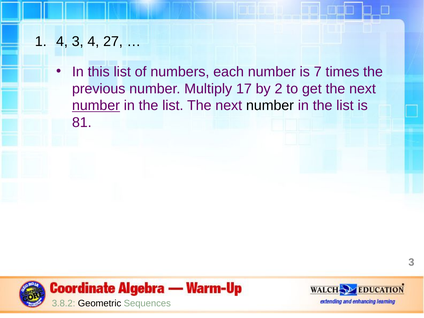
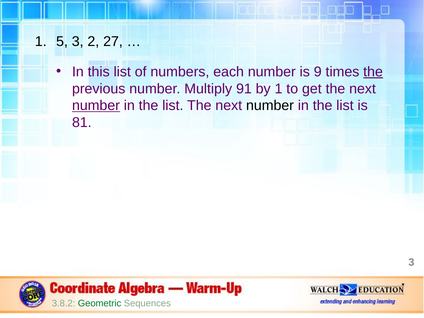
1 4: 4 -> 5
3 4: 4 -> 2
7: 7 -> 9
the at (373, 72) underline: none -> present
17: 17 -> 91
by 2: 2 -> 1
Geometric colour: black -> green
